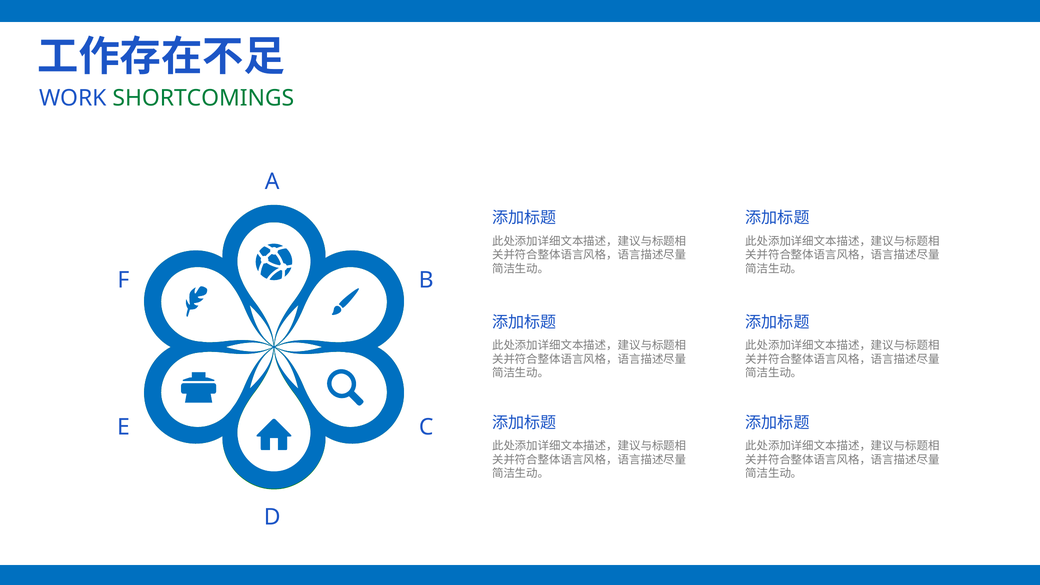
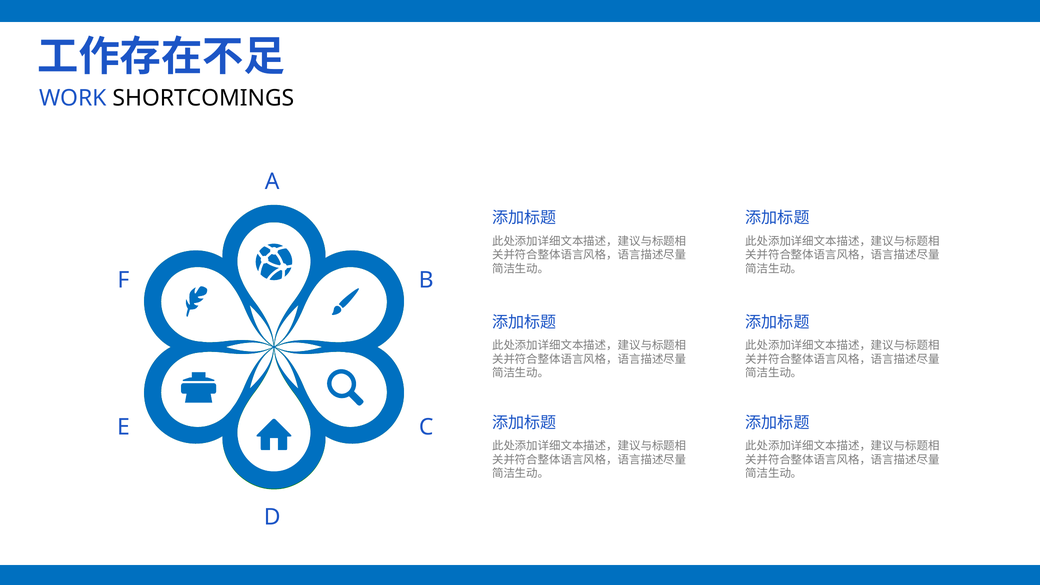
SHORTCOMINGS colour: green -> black
